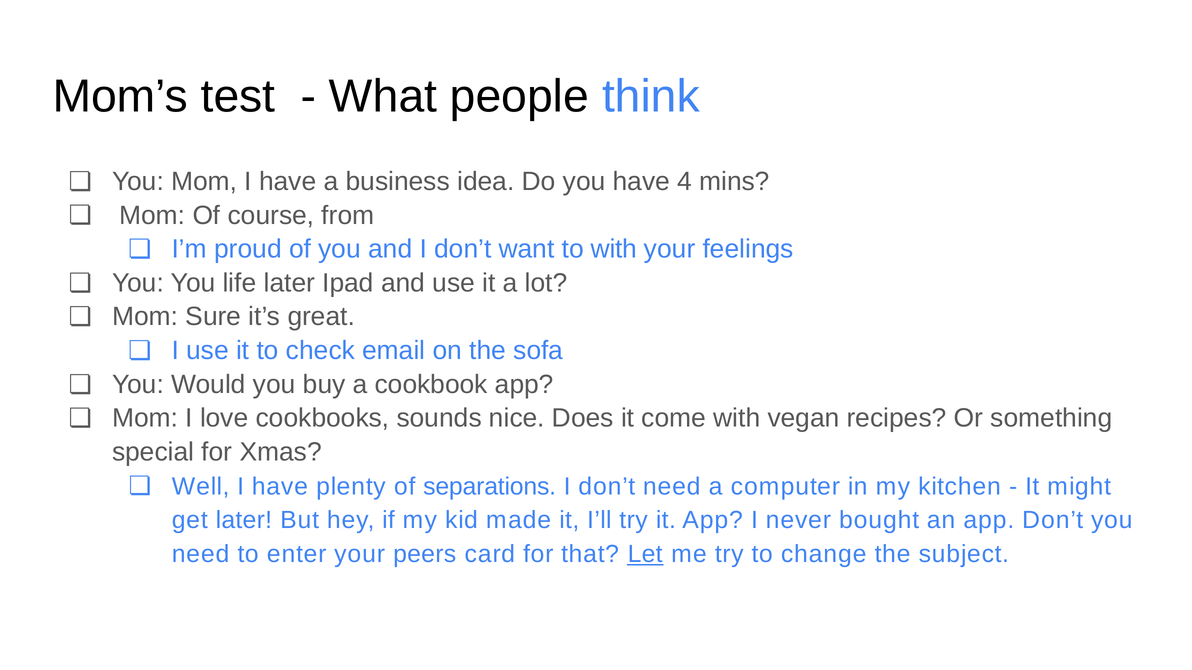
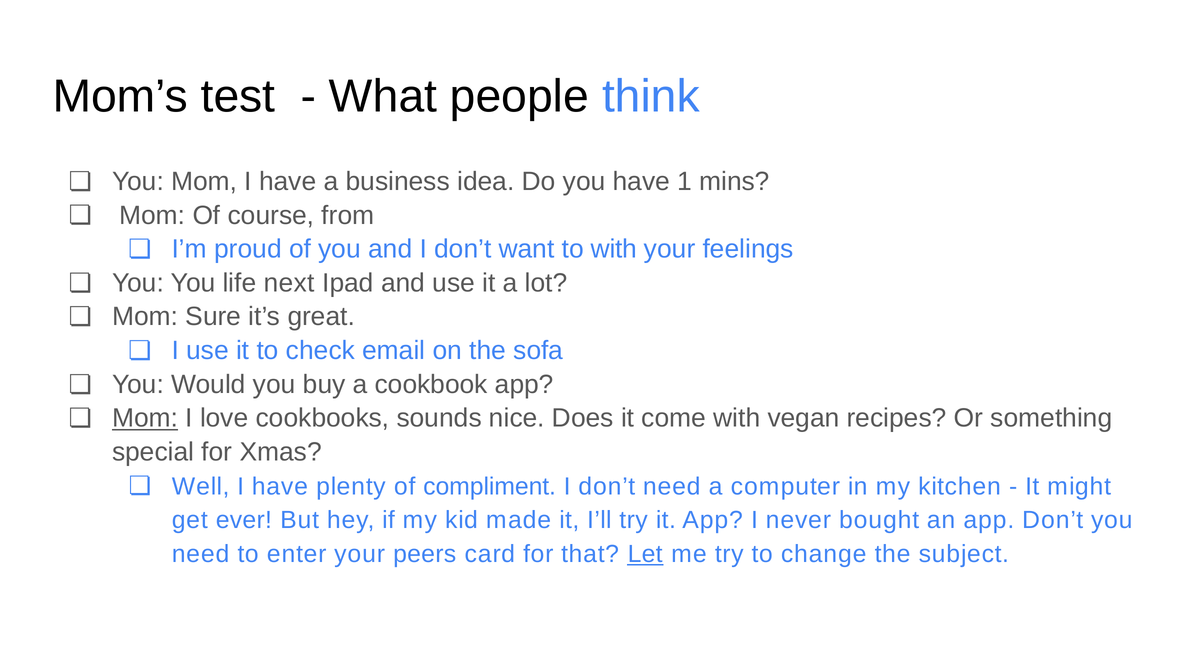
4: 4 -> 1
life later: later -> next
Mom at (145, 419) underline: none -> present
separations: separations -> compliment
get later: later -> ever
